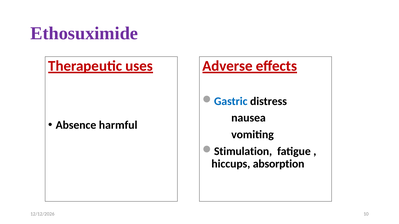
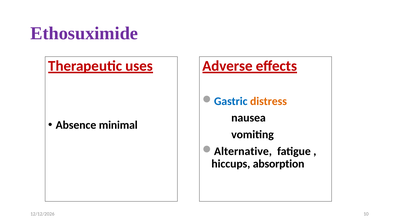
distress colour: black -> orange
harmful: harmful -> minimal
Stimulation: Stimulation -> Alternative
